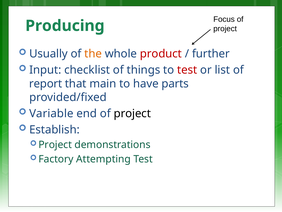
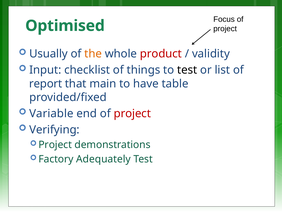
Producing: Producing -> Optimised
further: further -> validity
test at (187, 70) colour: red -> black
parts: parts -> table
project at (132, 113) colour: black -> red
Establish: Establish -> Verifying
Attempting: Attempting -> Adequately
